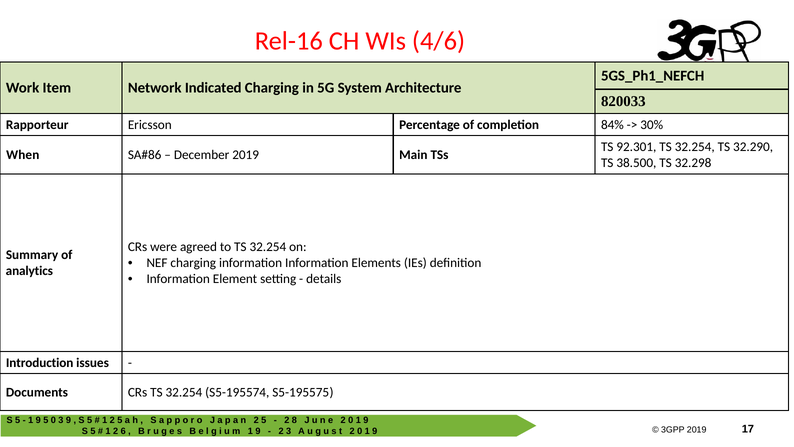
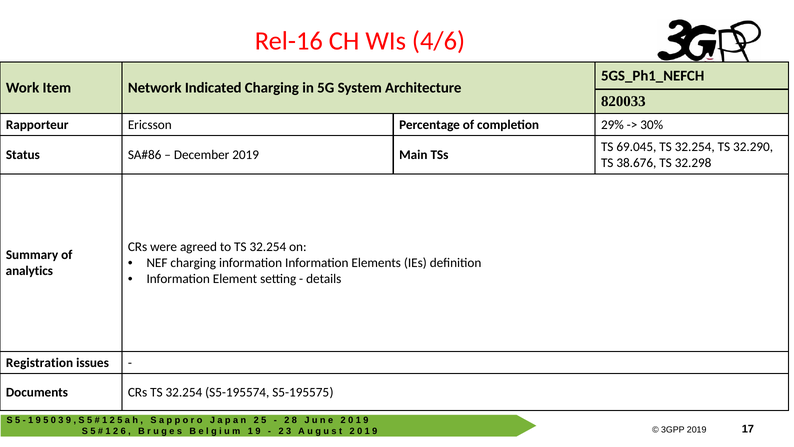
84%: 84% -> 29%
92.301: 92.301 -> 69.045
When: When -> Status
38.500: 38.500 -> 38.676
Introduction: Introduction -> Registration
